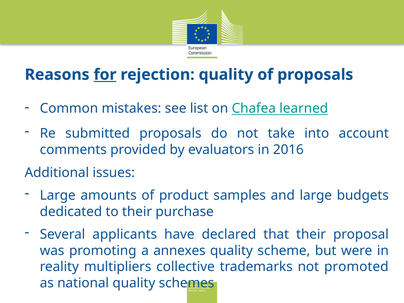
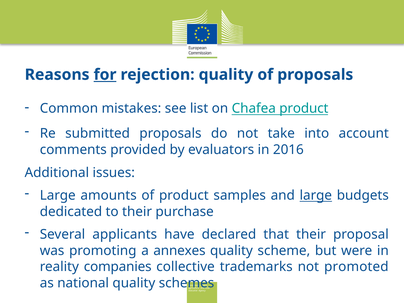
Chafea learned: learned -> product
large at (316, 195) underline: none -> present
multipliers: multipliers -> companies
